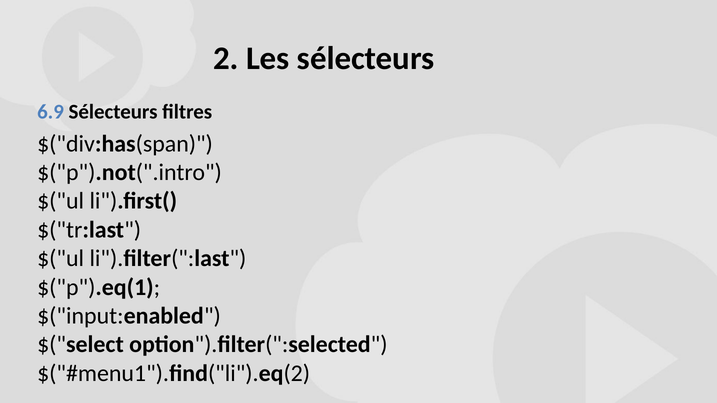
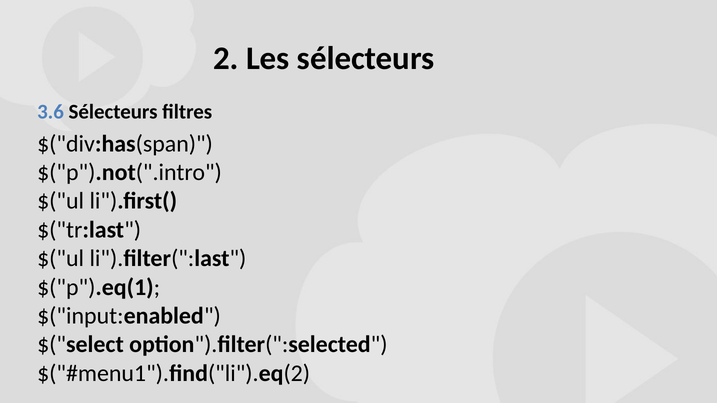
6.9: 6.9 -> 3.6
